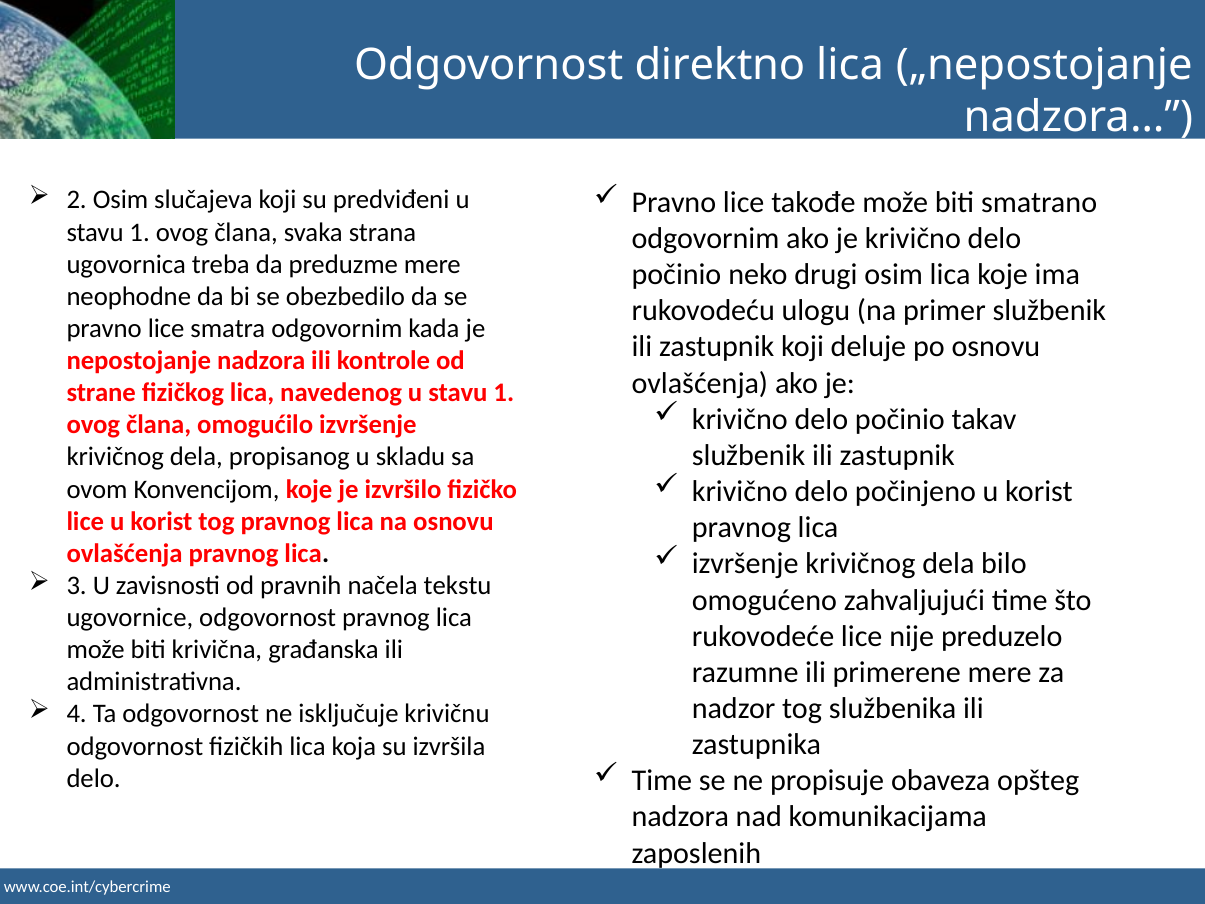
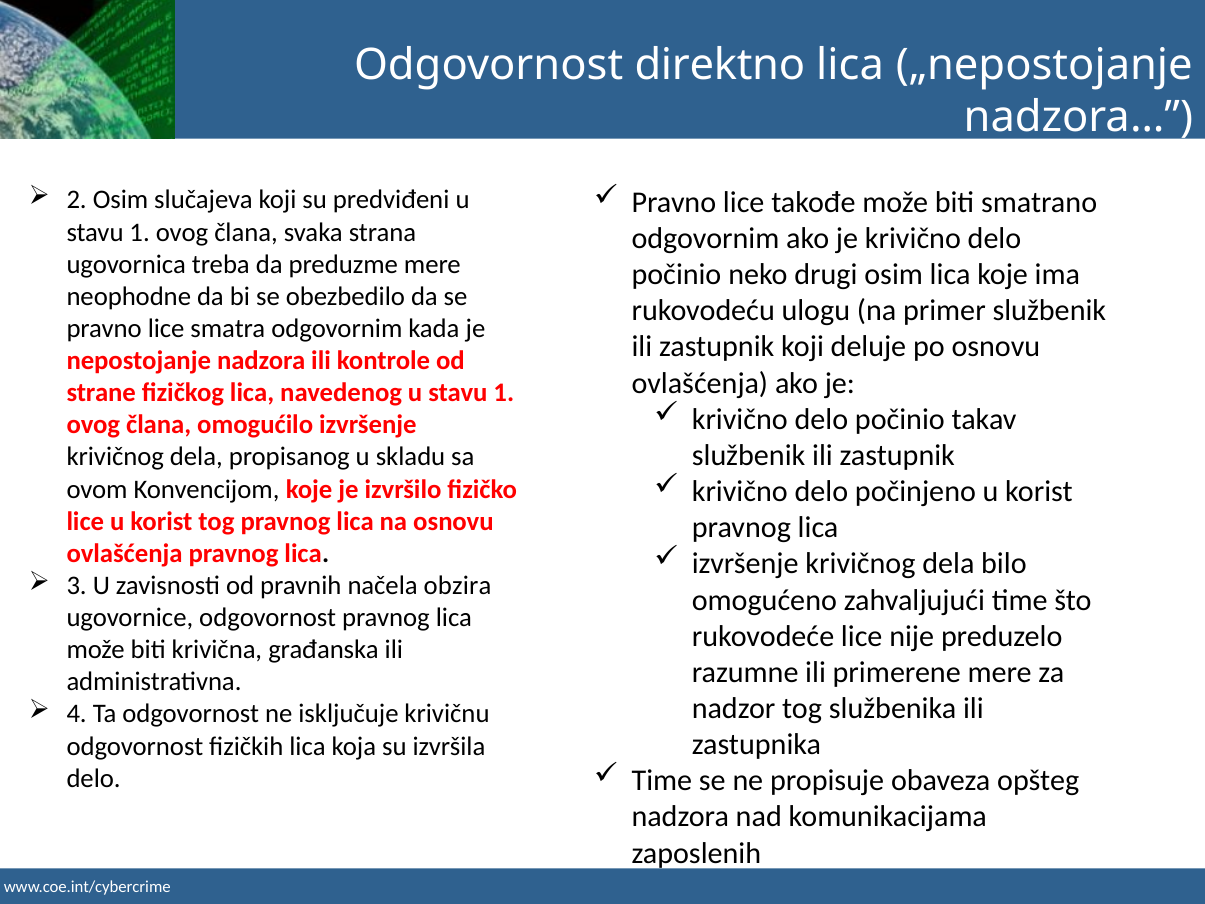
tekstu: tekstu -> obzira
